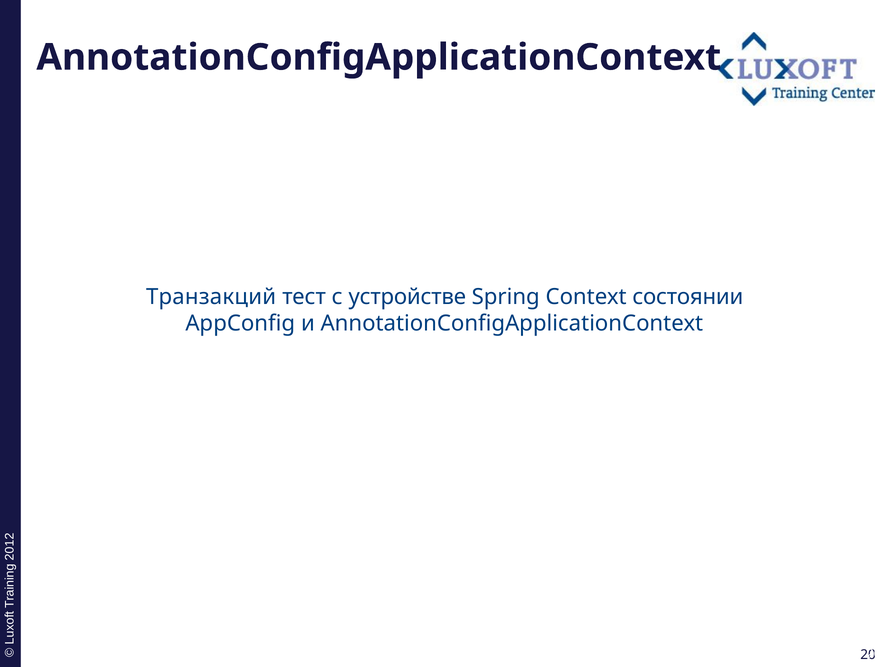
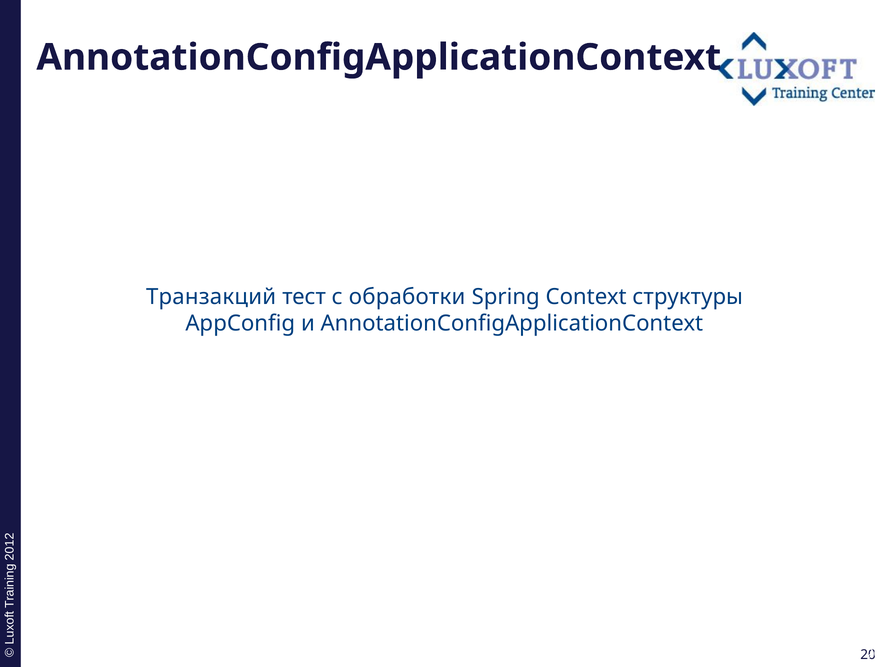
устройстве: устройстве -> обработки
состоянии: состоянии -> структуры
